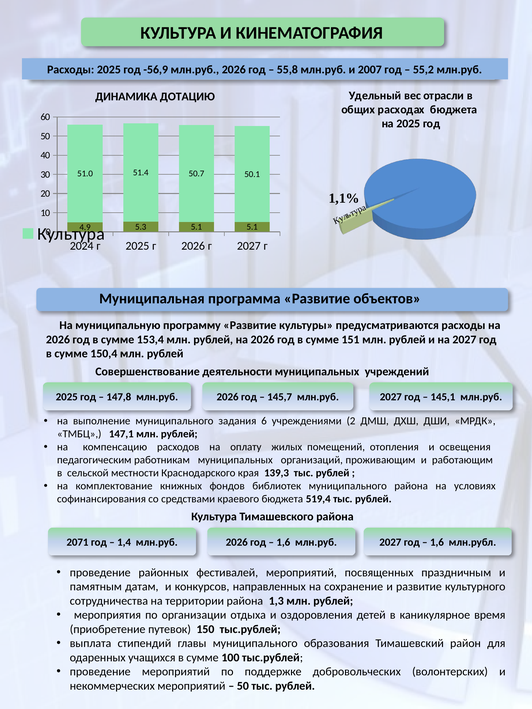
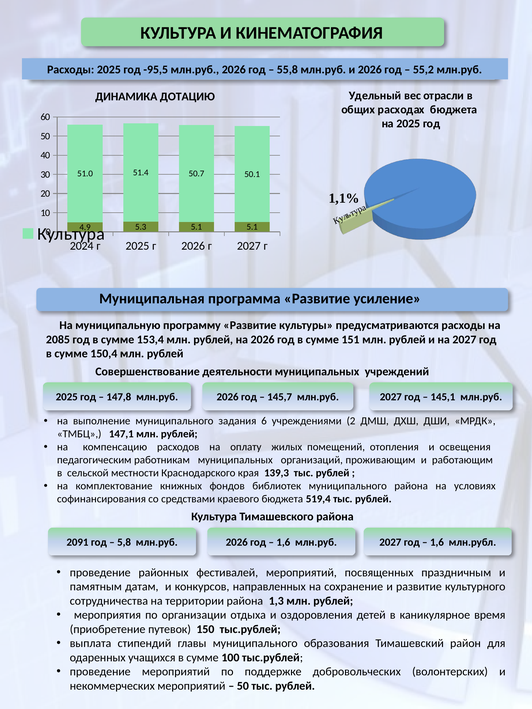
-56,9: -56,9 -> -95,5
и 2007: 2007 -> 2026
объектов: объектов -> усиление
2026 at (58, 340): 2026 -> 2085
2071: 2071 -> 2091
1,4: 1,4 -> 5,8
